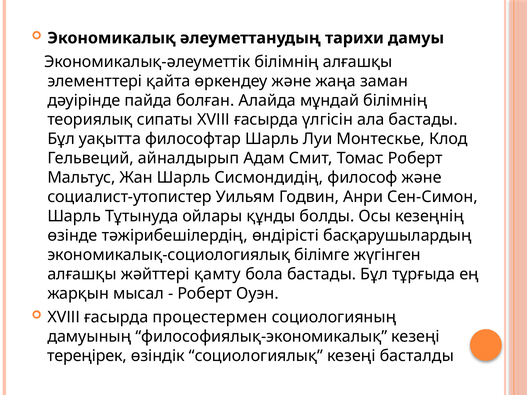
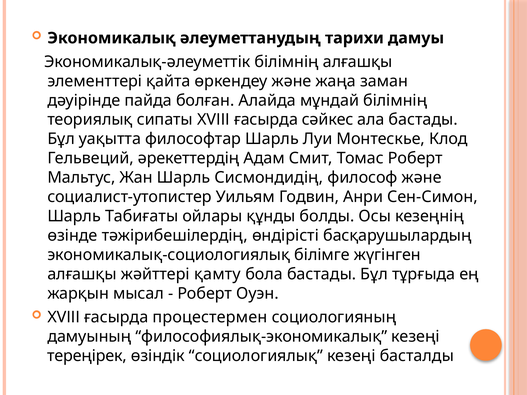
үлгісін: үлгісін -> сәйкес
айналдырып: айналдырып -> әрекеттердің
Тұтынуда: Тұтынуда -> Табиғаты
